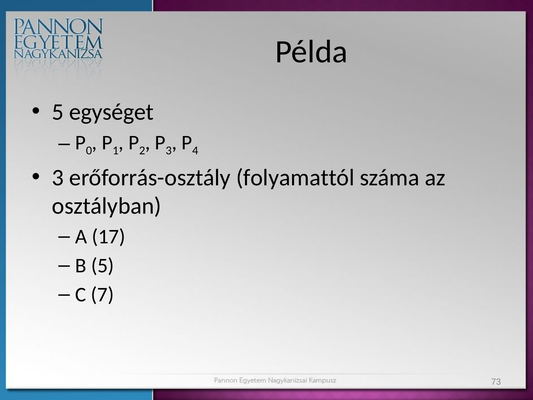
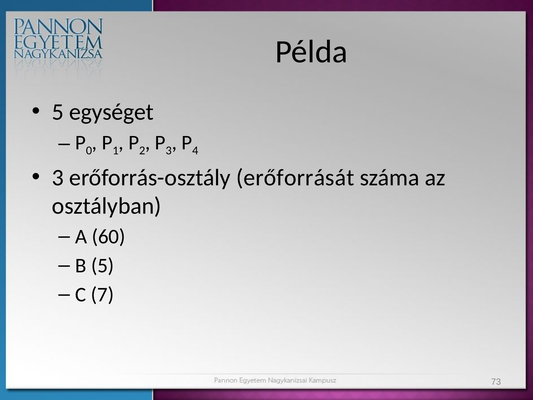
folyamattól: folyamattól -> erőforrását
17: 17 -> 60
